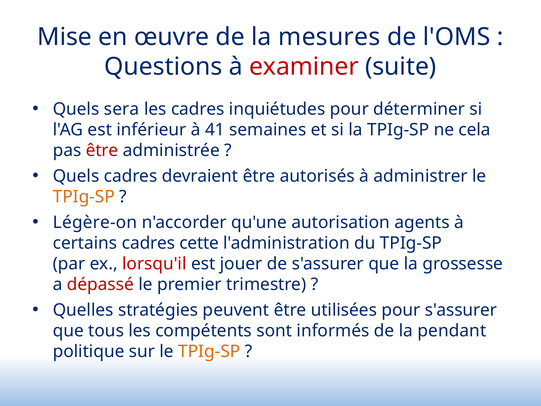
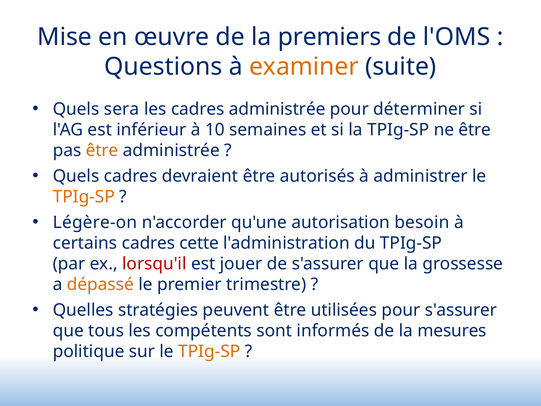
mesures: mesures -> premiers
examiner colour: red -> orange
cadres inquiétudes: inquiétudes -> administrée
41: 41 -> 10
ne cela: cela -> être
être at (102, 150) colour: red -> orange
agents: agents -> besoin
dépassé colour: red -> orange
pendant: pendant -> mesures
